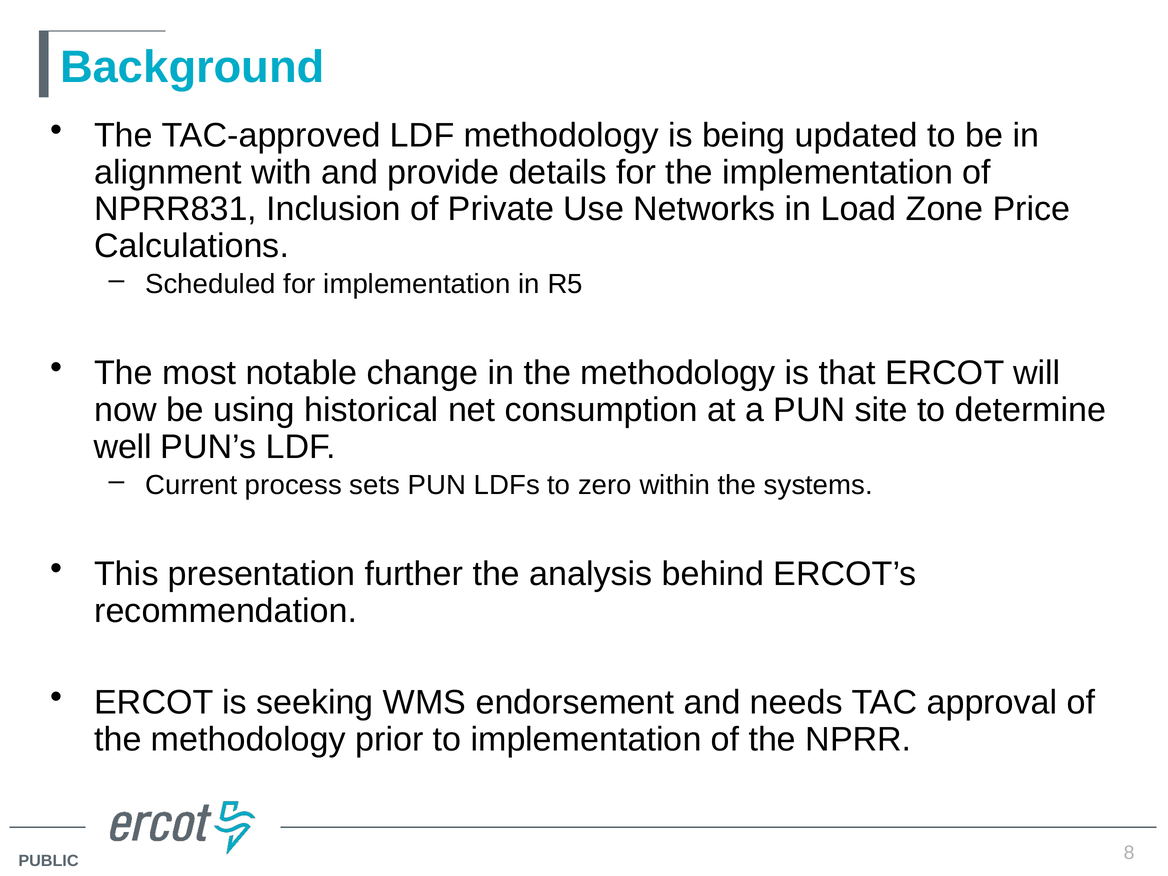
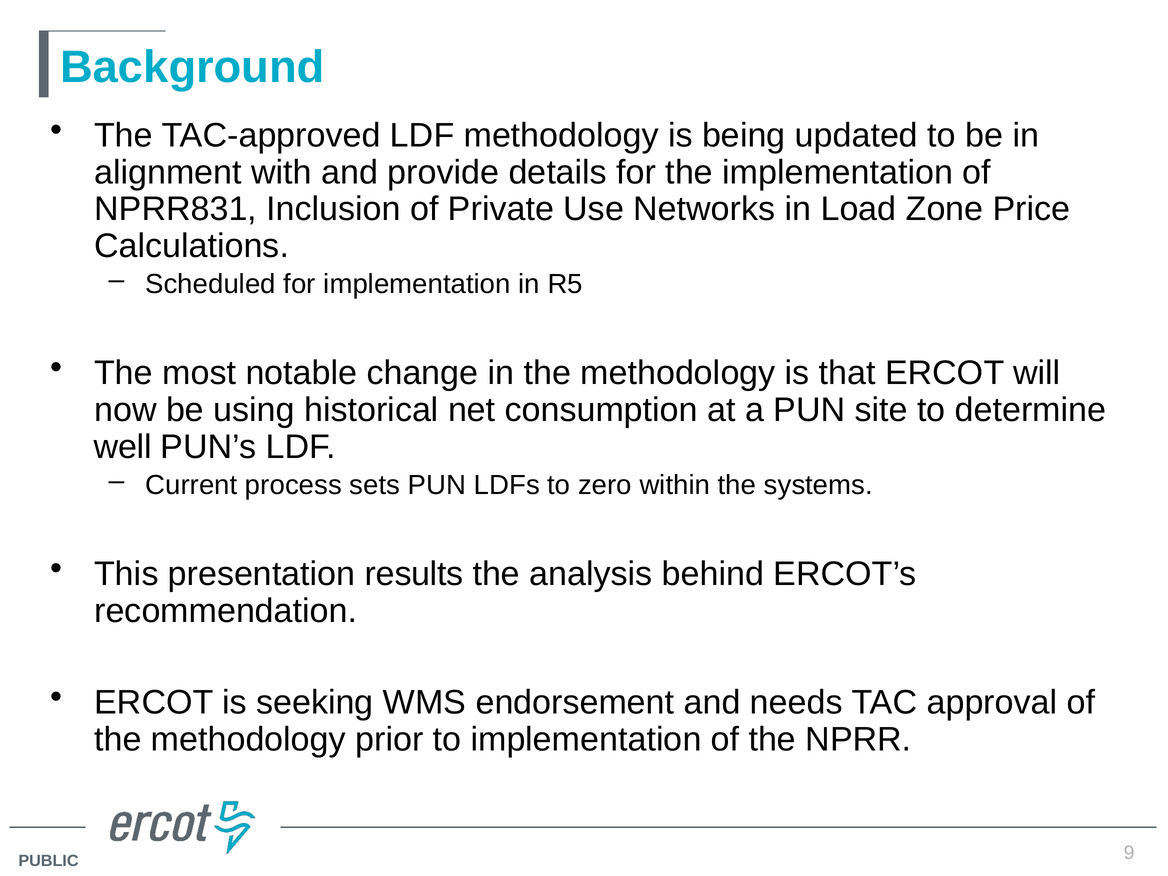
further: further -> results
8: 8 -> 9
